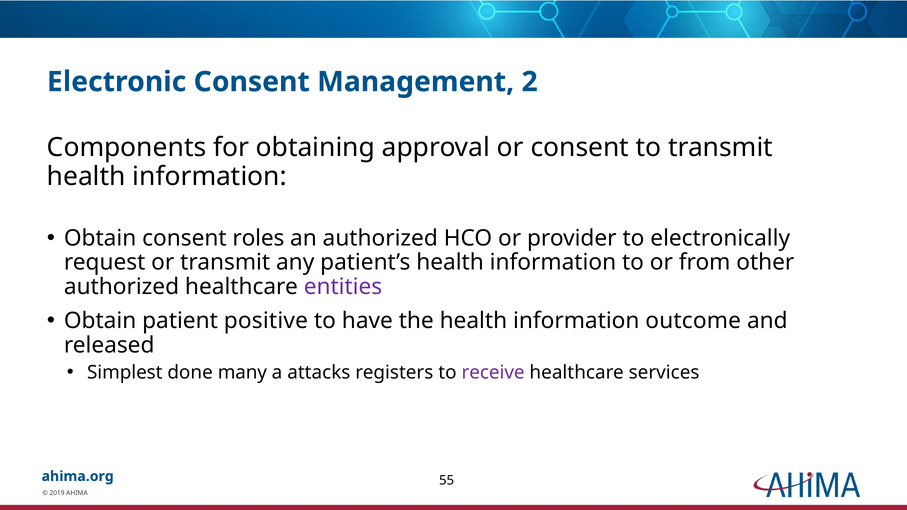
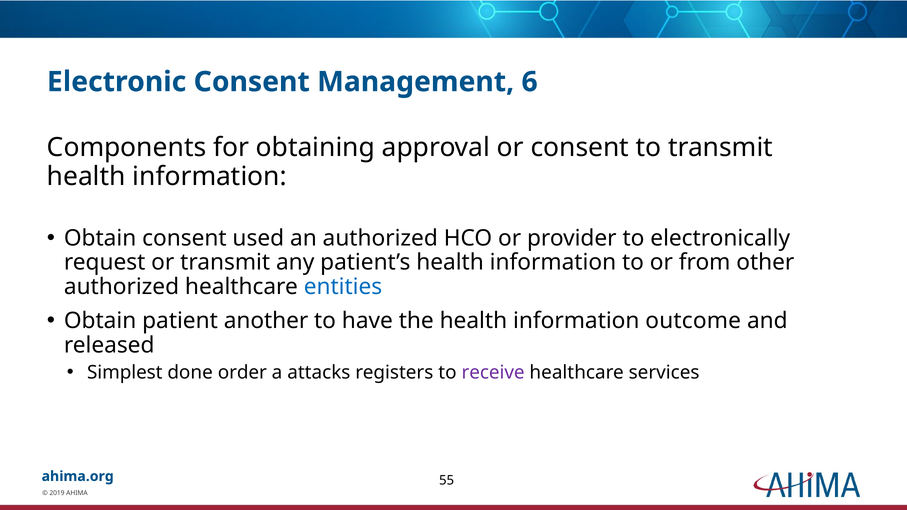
2: 2 -> 6
roles: roles -> used
entities colour: purple -> blue
positive: positive -> another
many: many -> order
